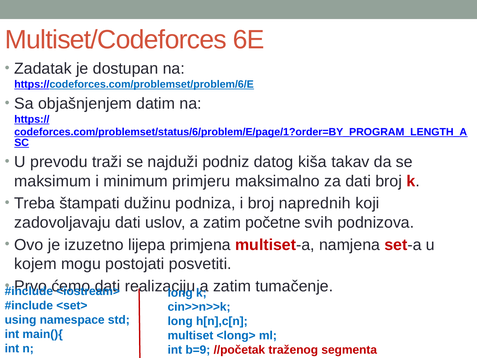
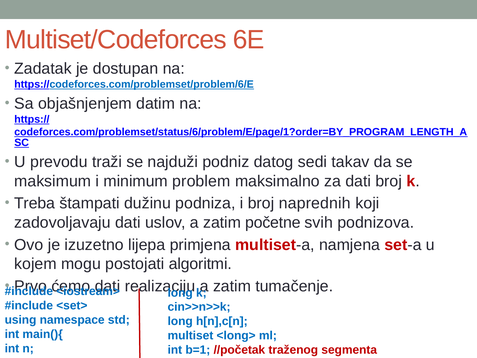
kiša: kiša -> sedi
primjeru: primjeru -> problem
posvetiti: posvetiti -> algoritmi
b=9: b=9 -> b=1
